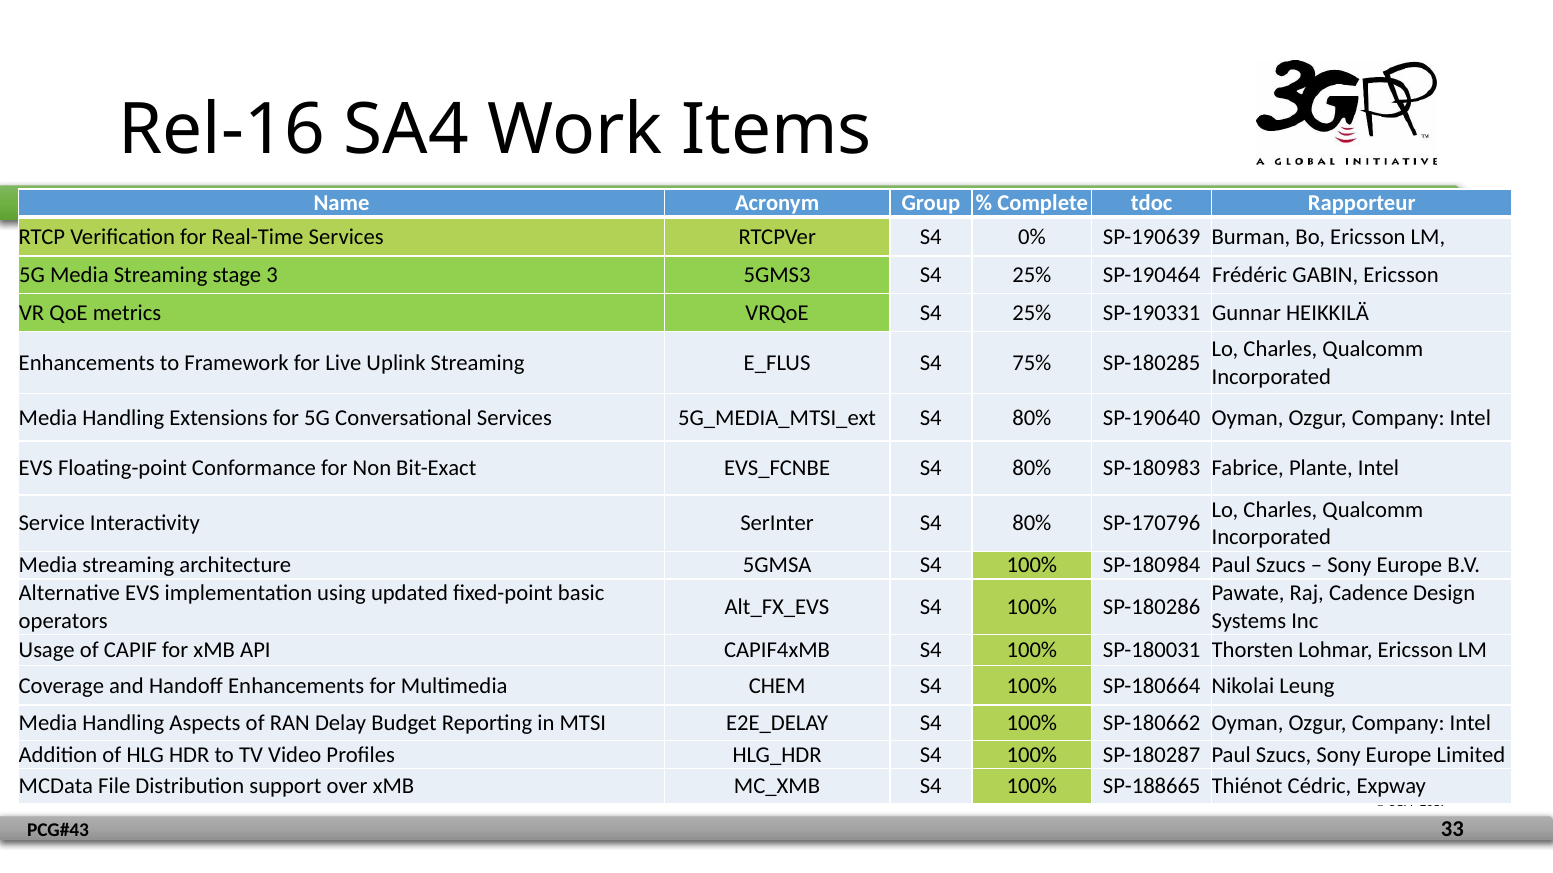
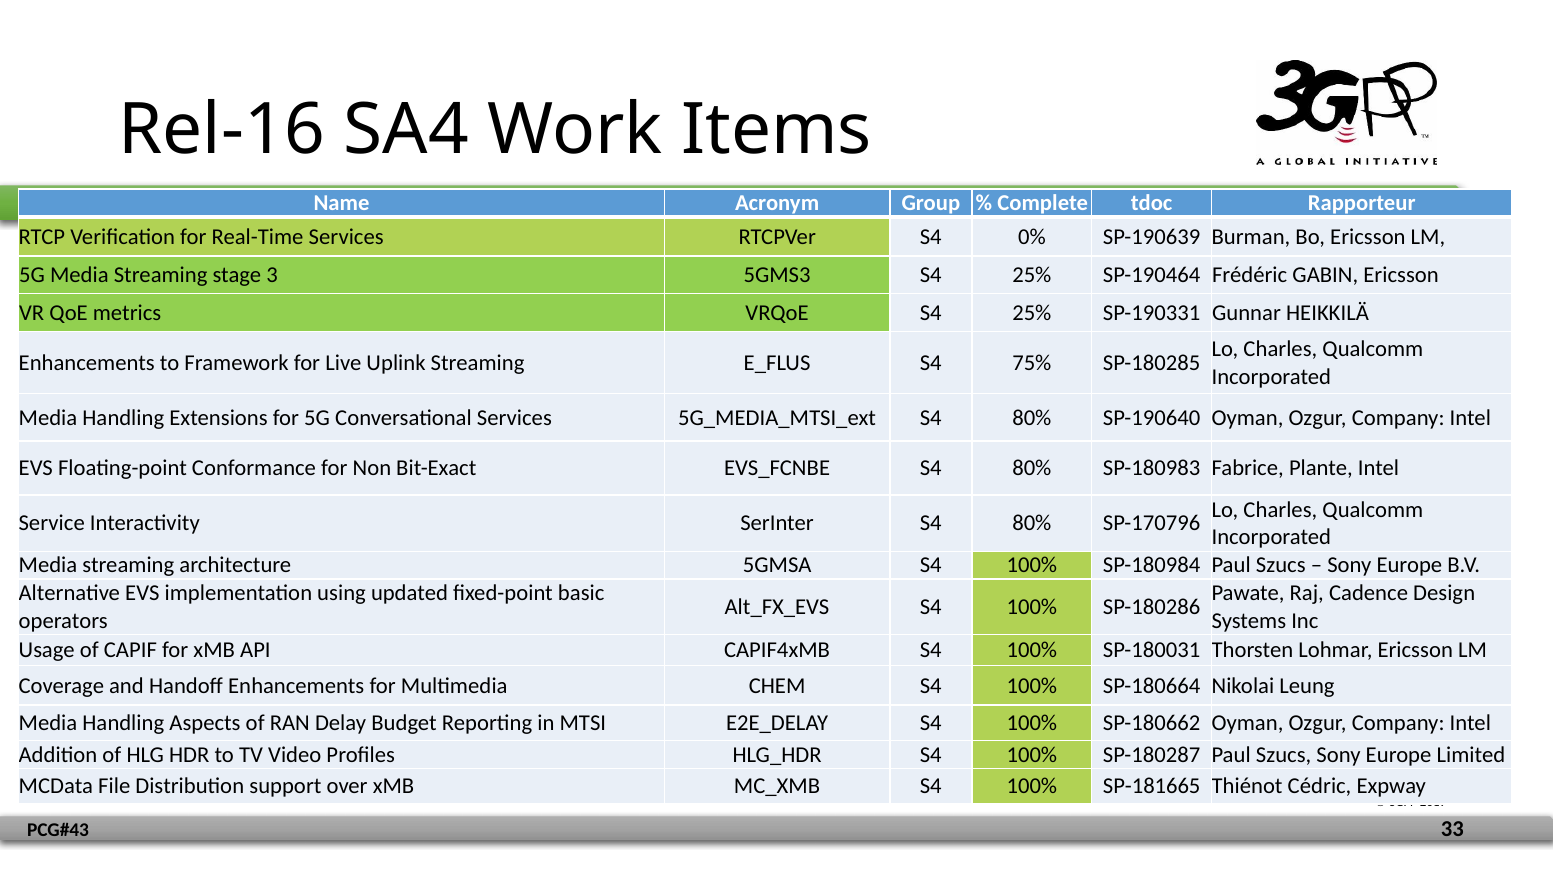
SP-188665: SP-188665 -> SP-181665
